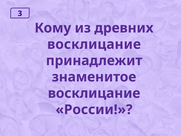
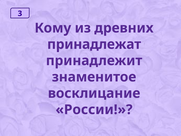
восклицание at (94, 44): восклицание -> принадлежат
